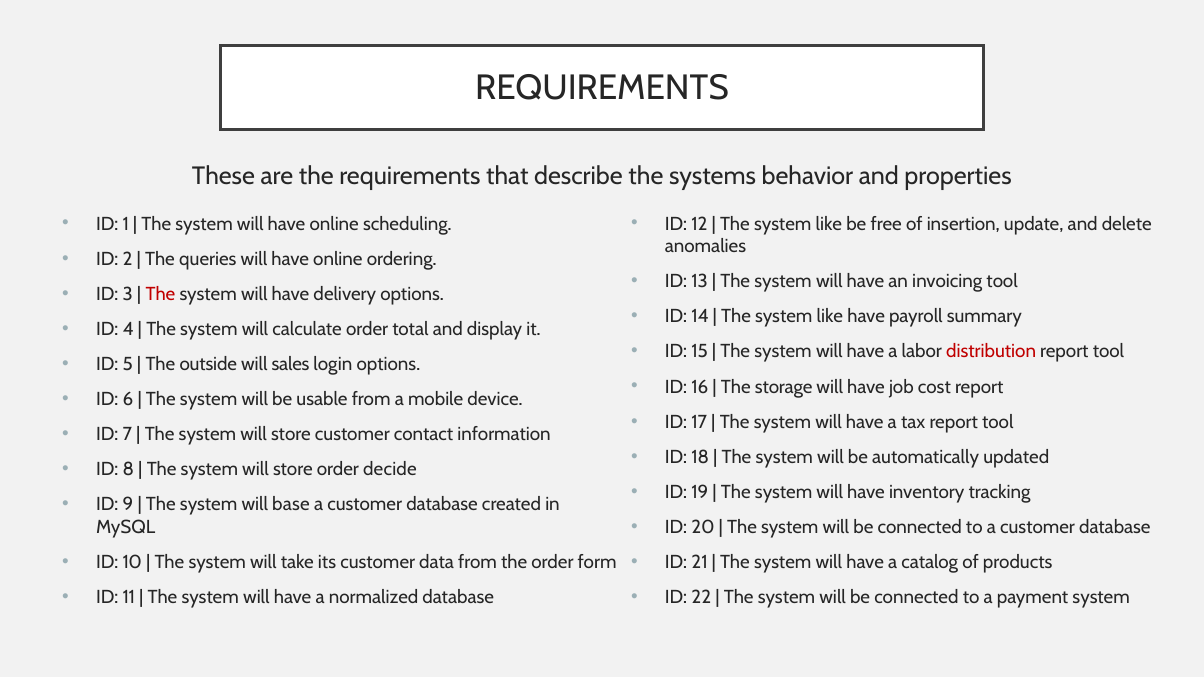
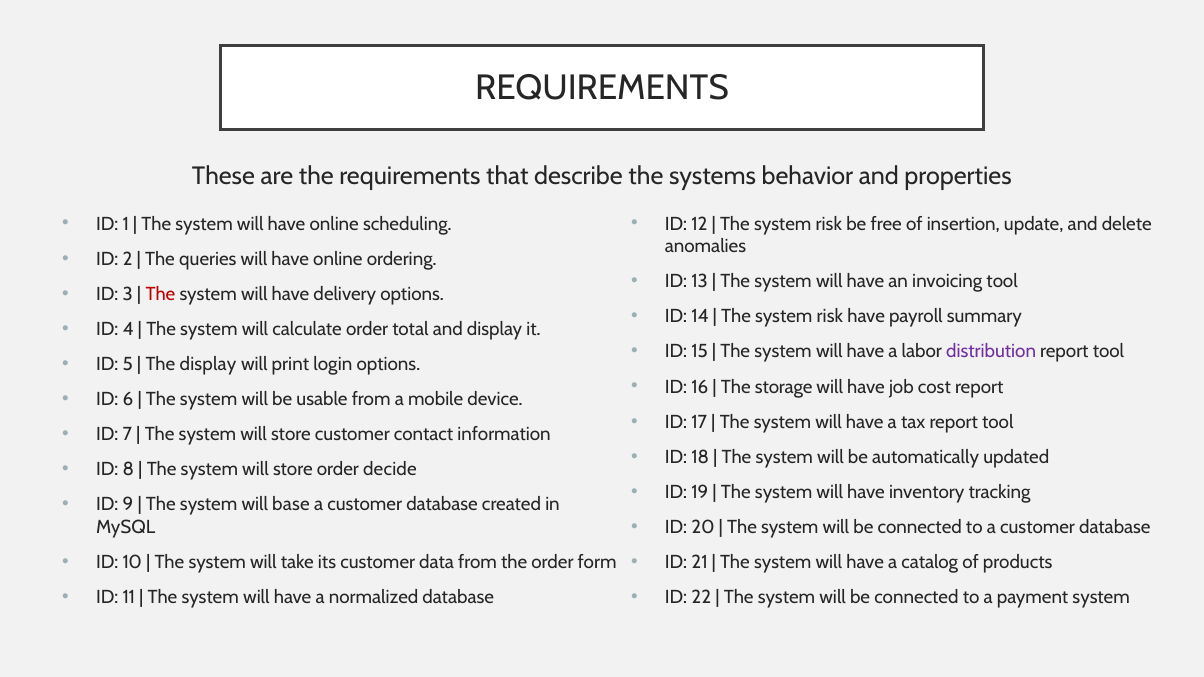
like at (829, 224): like -> risk
like at (830, 317): like -> risk
distribution colour: red -> purple
The outside: outside -> display
sales: sales -> print
